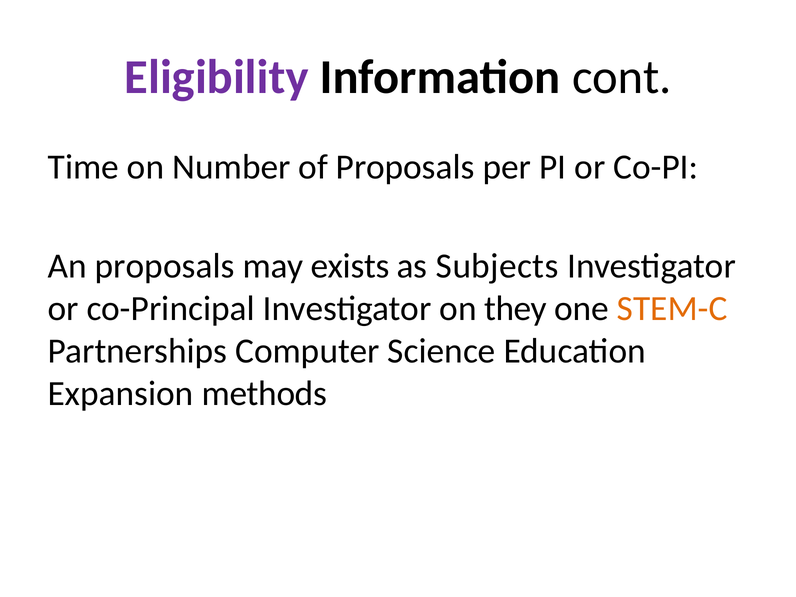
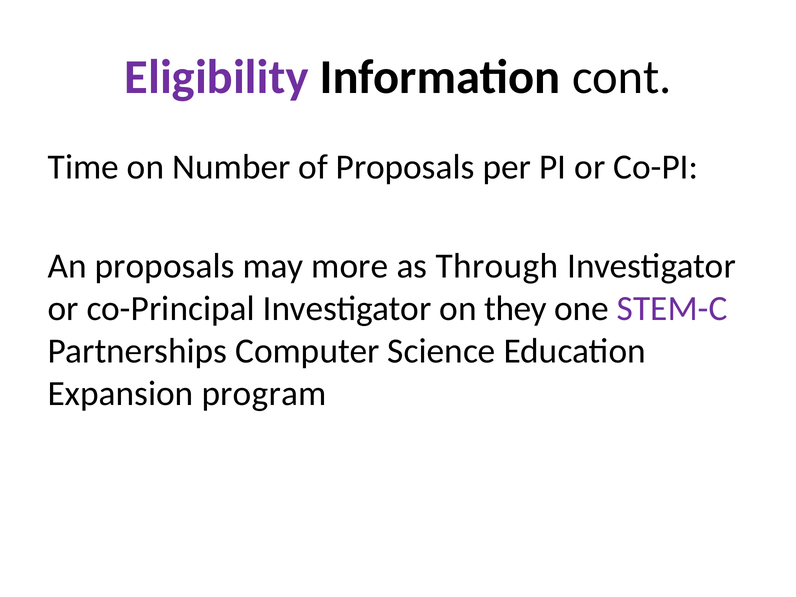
exists: exists -> more
Subjects: Subjects -> Through
STEM-C colour: orange -> purple
methods: methods -> program
